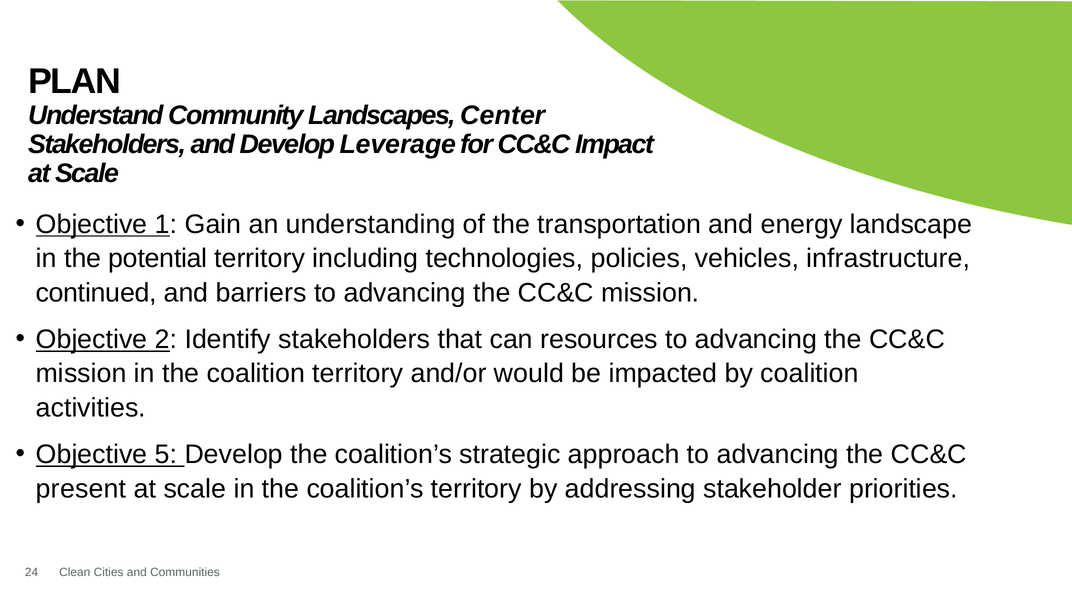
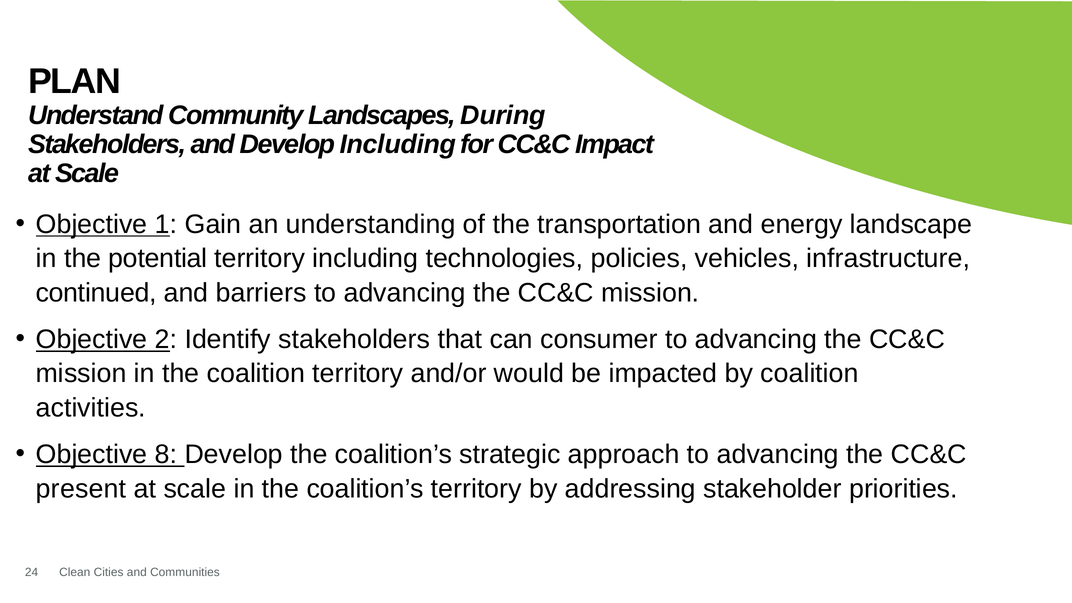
Center: Center -> During
Develop Leverage: Leverage -> Including
resources: resources -> consumer
5: 5 -> 8
